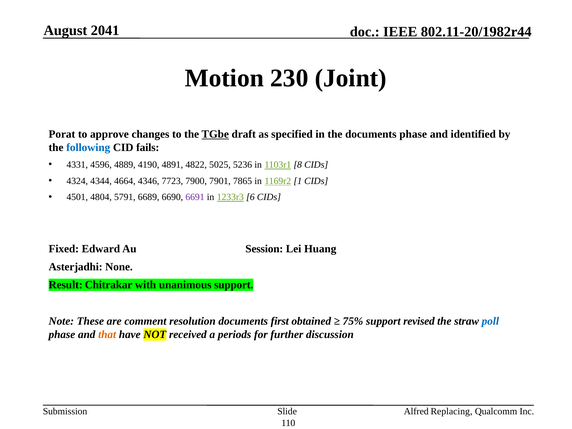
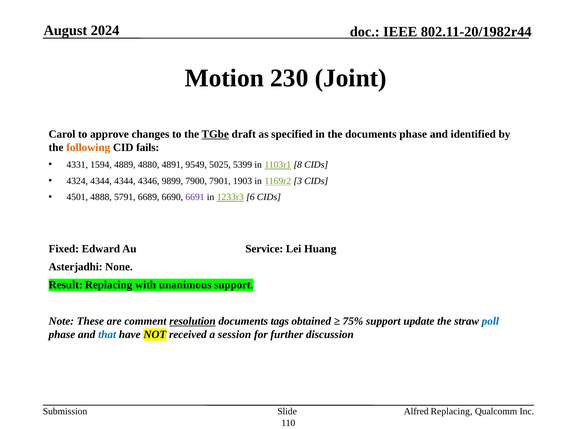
2041: 2041 -> 2024
Porat: Porat -> Carol
following colour: blue -> orange
4596: 4596 -> 1594
4190: 4190 -> 4880
4822: 4822 -> 9549
5236: 5236 -> 5399
4344 4664: 4664 -> 4344
7723: 7723 -> 9899
7865: 7865 -> 1903
1: 1 -> 3
4804: 4804 -> 4888
Session: Session -> Service
Result Chitrakar: Chitrakar -> Replacing
resolution underline: none -> present
first: first -> tags
revised: revised -> update
that colour: orange -> blue
periods: periods -> session
